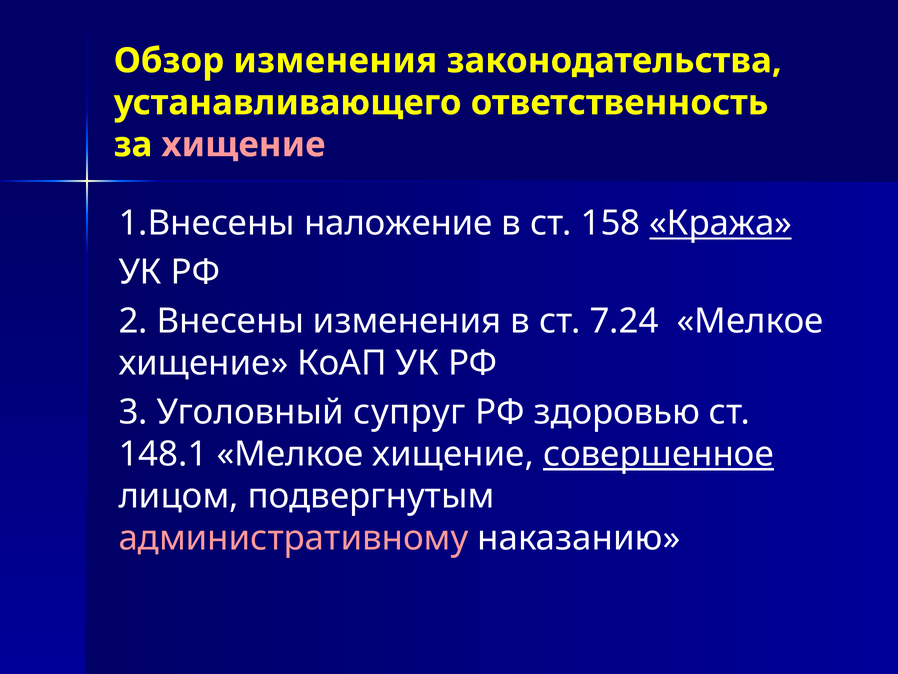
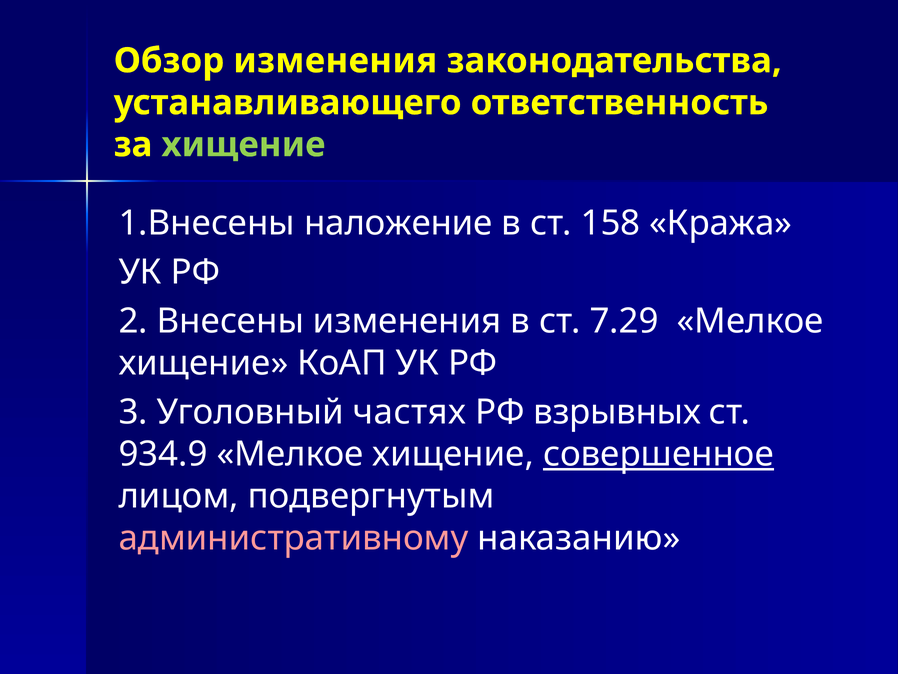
хищение at (243, 145) colour: pink -> light green
Кража underline: present -> none
7.24: 7.24 -> 7.29
супруг: супруг -> частях
здоровью: здоровью -> взрывных
148.1: 148.1 -> 934.9
